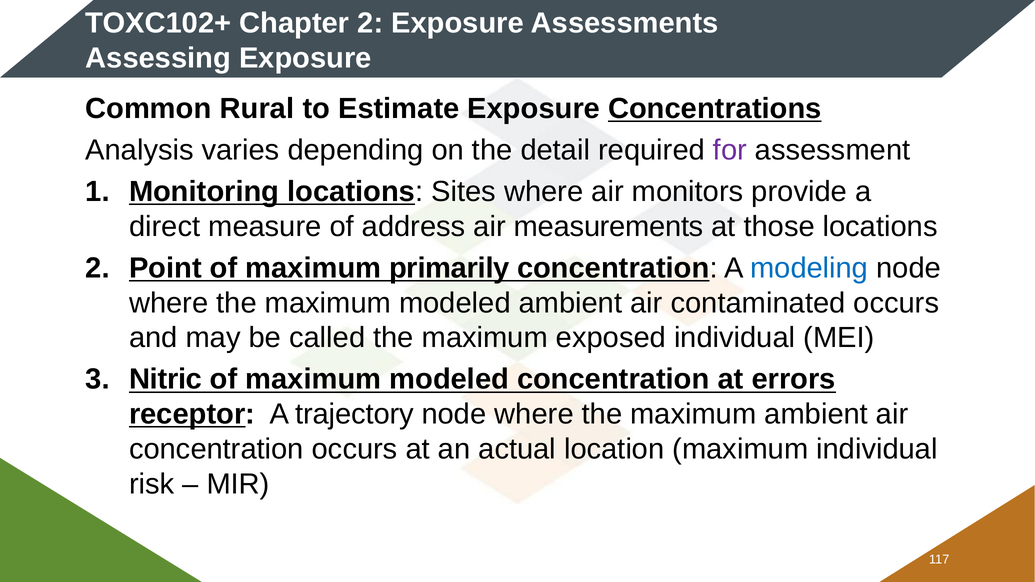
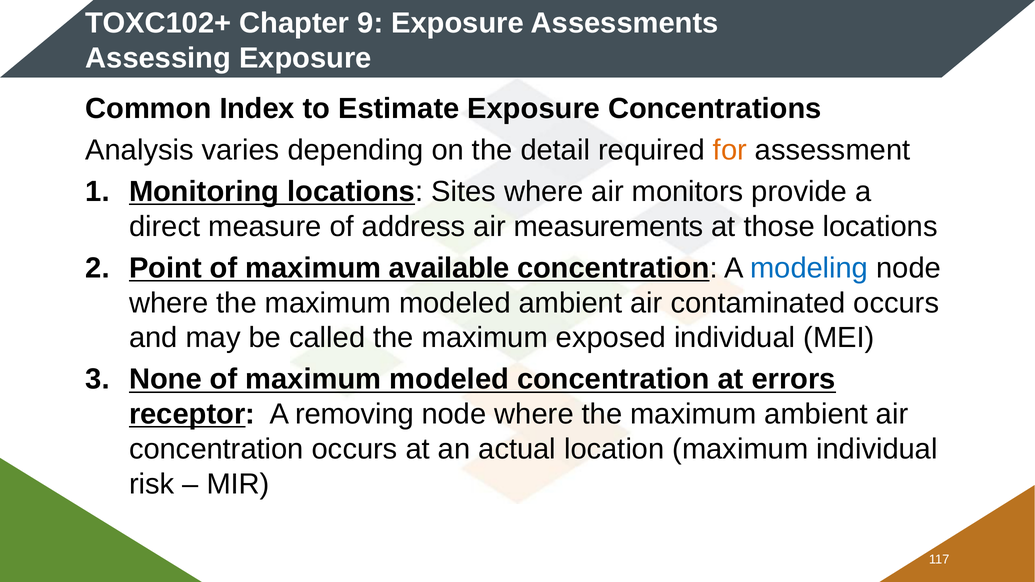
Chapter 2: 2 -> 9
Rural: Rural -> Index
Concentrations underline: present -> none
for colour: purple -> orange
primarily: primarily -> available
Nitric: Nitric -> None
trajectory: trajectory -> removing
